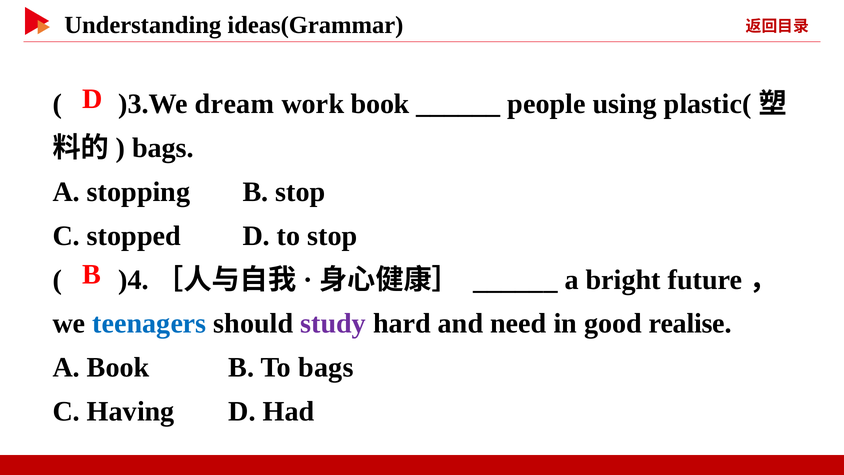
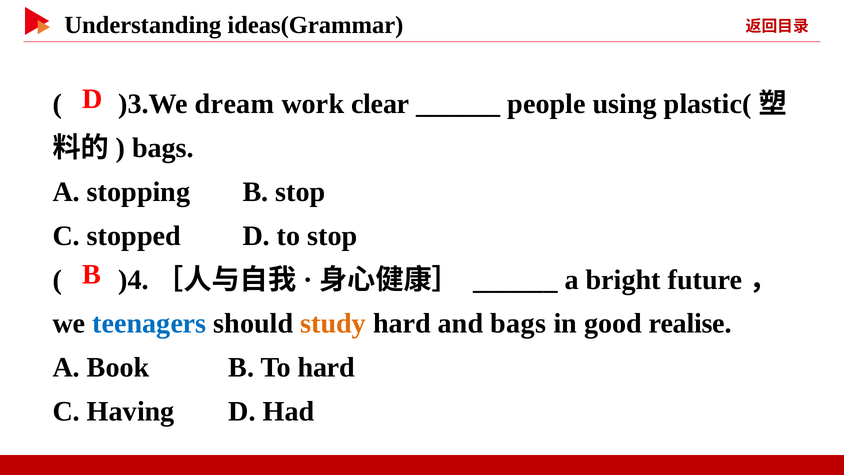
work book: book -> clear
study colour: purple -> orange
and need: need -> bags
To bags: bags -> hard
